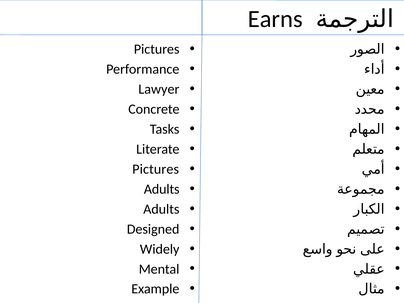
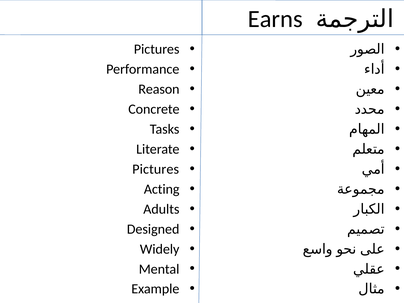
Lawyer: Lawyer -> Reason
Adults at (162, 189): Adults -> Acting
